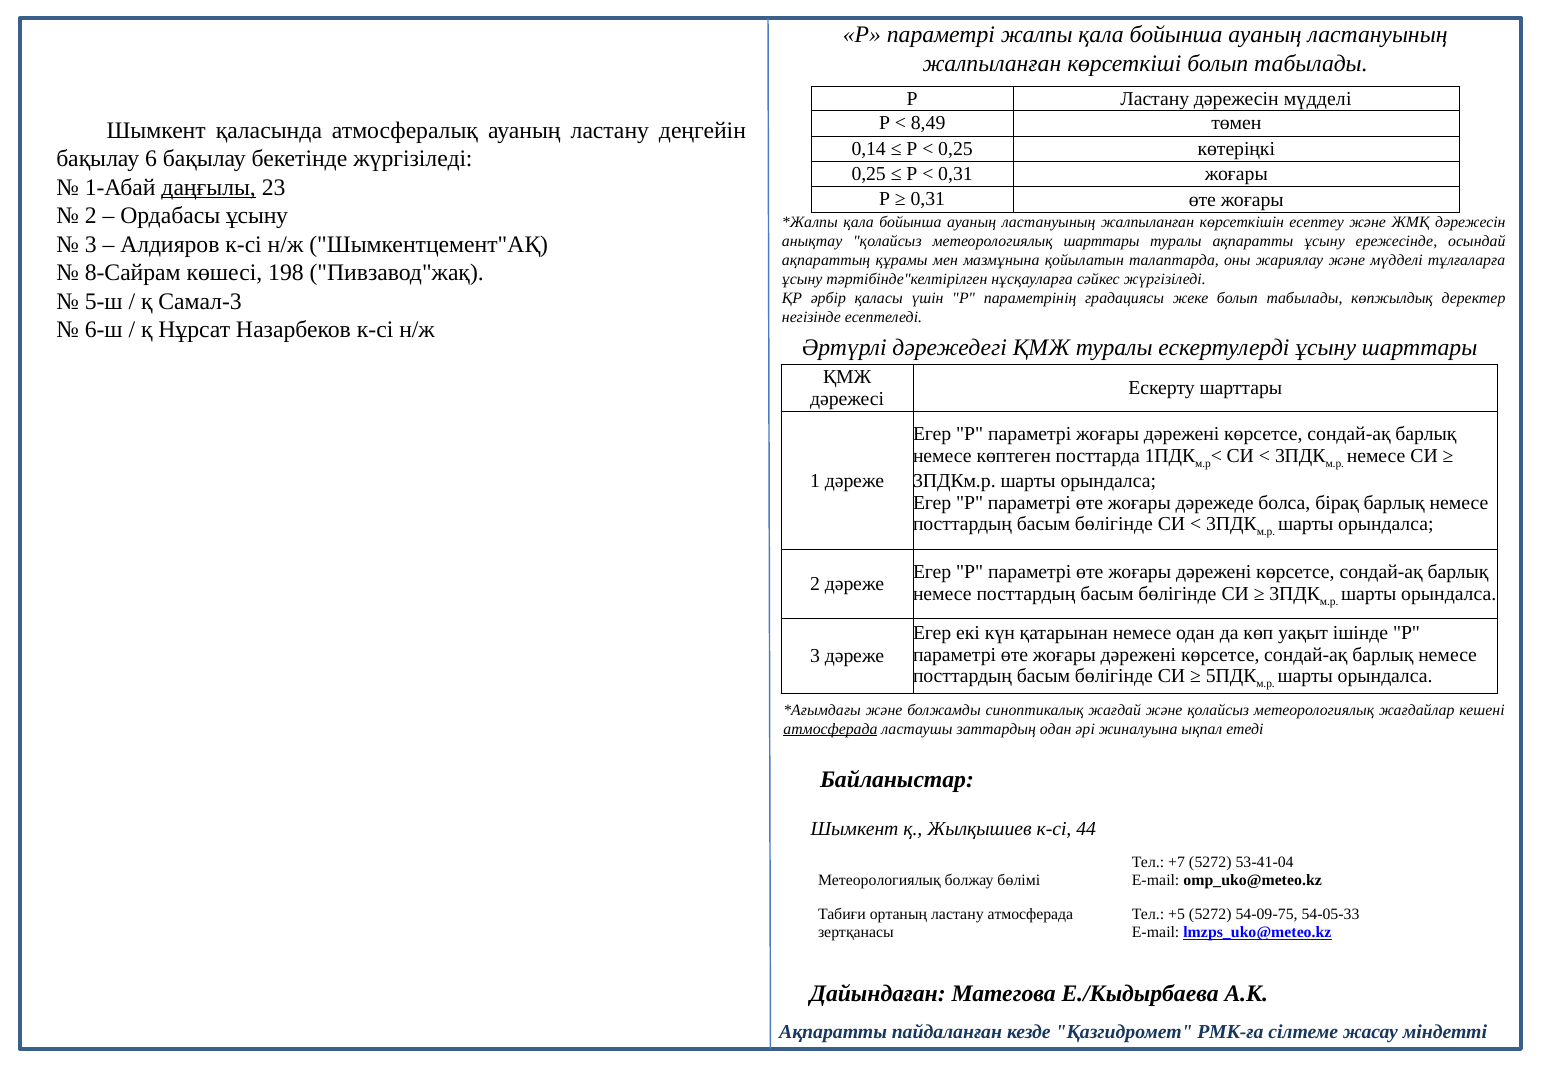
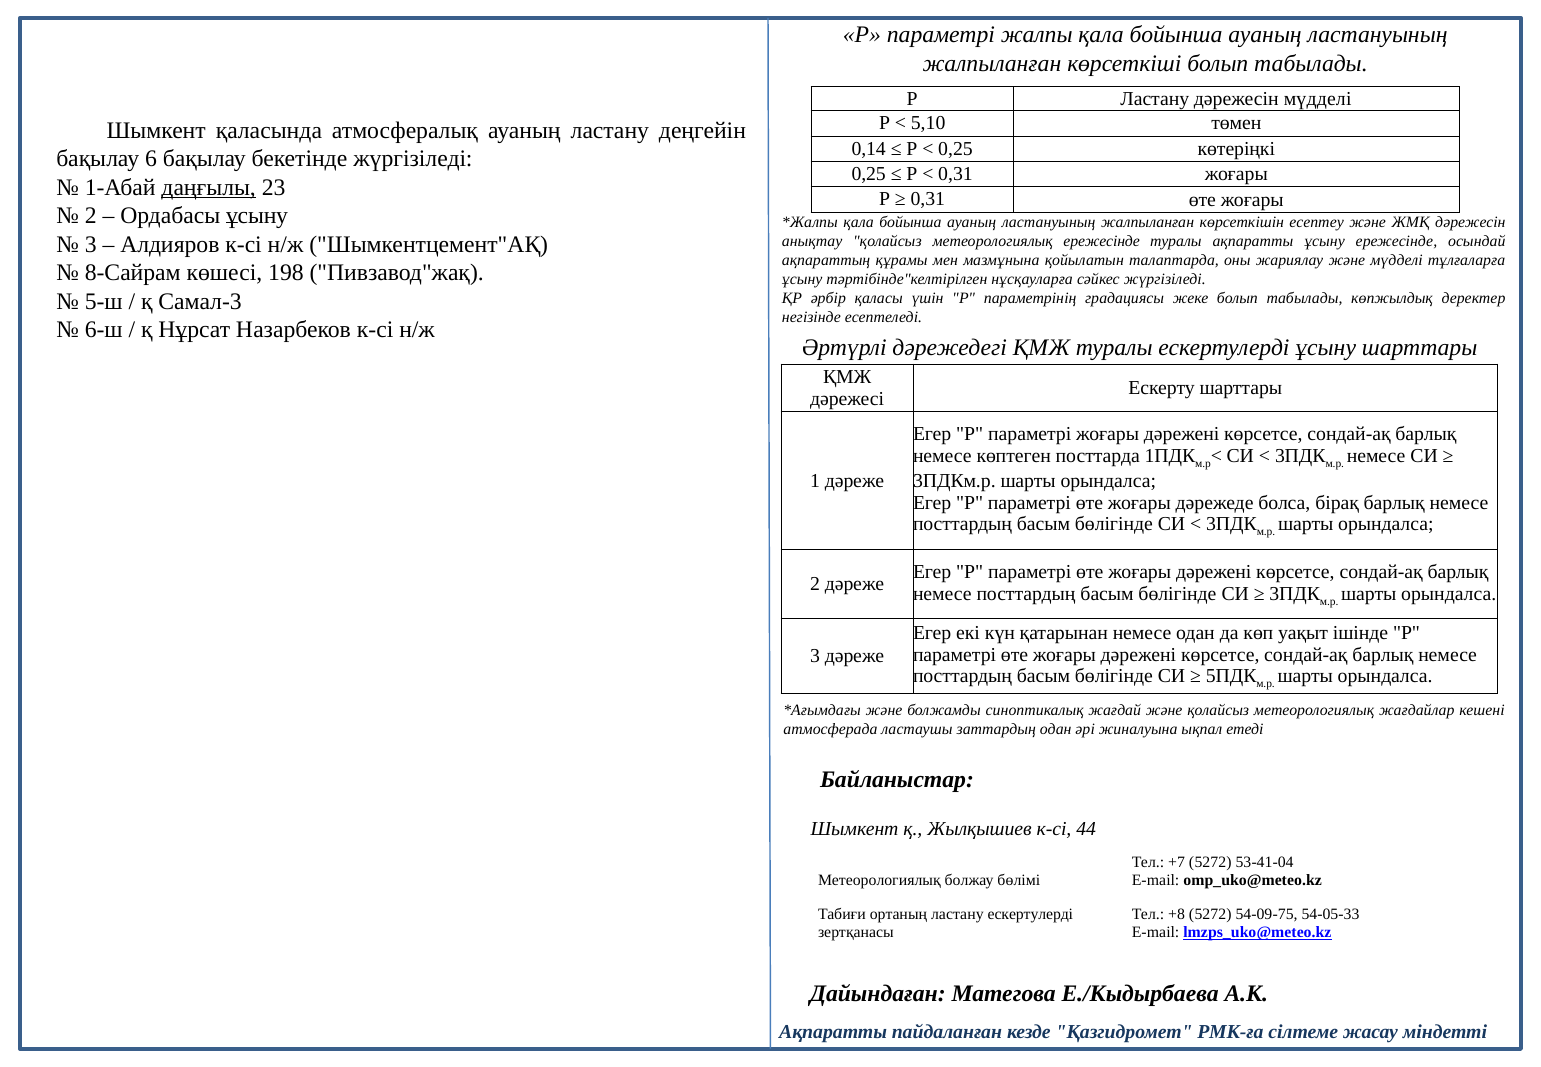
8,49: 8,49 -> 5,10
метеорологиялық шарттары: шарттары -> ережесінде
атмосферада at (830, 729) underline: present -> none
ластану атмосферада: атмосферада -> ескертулерді
+5: +5 -> +8
